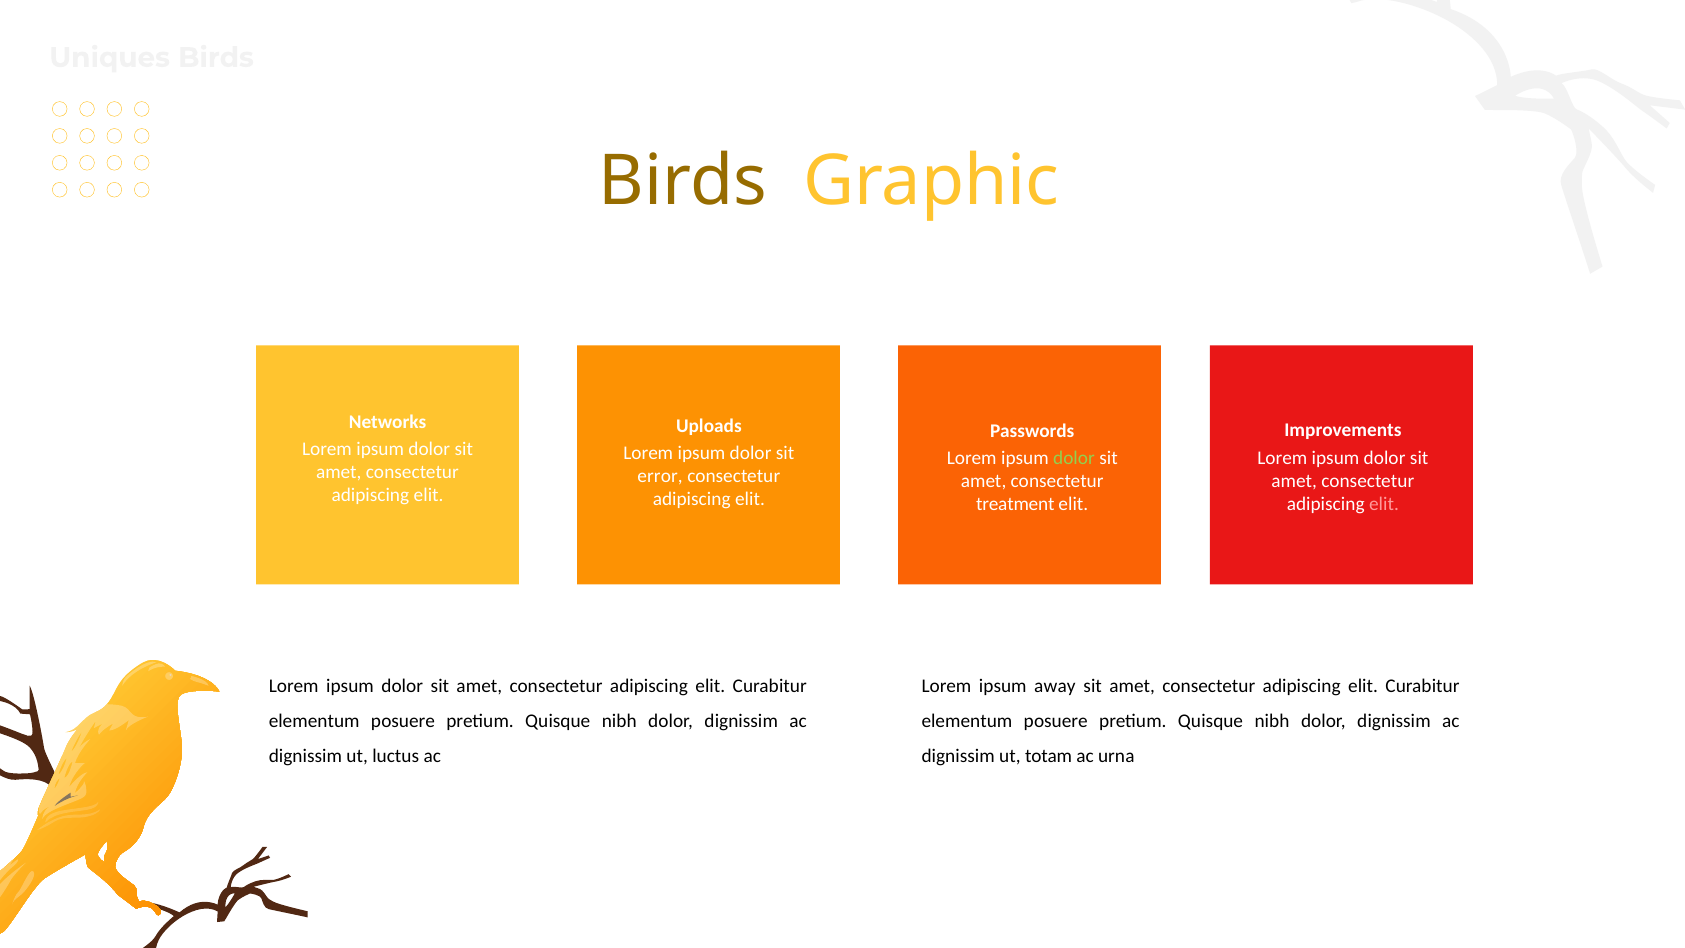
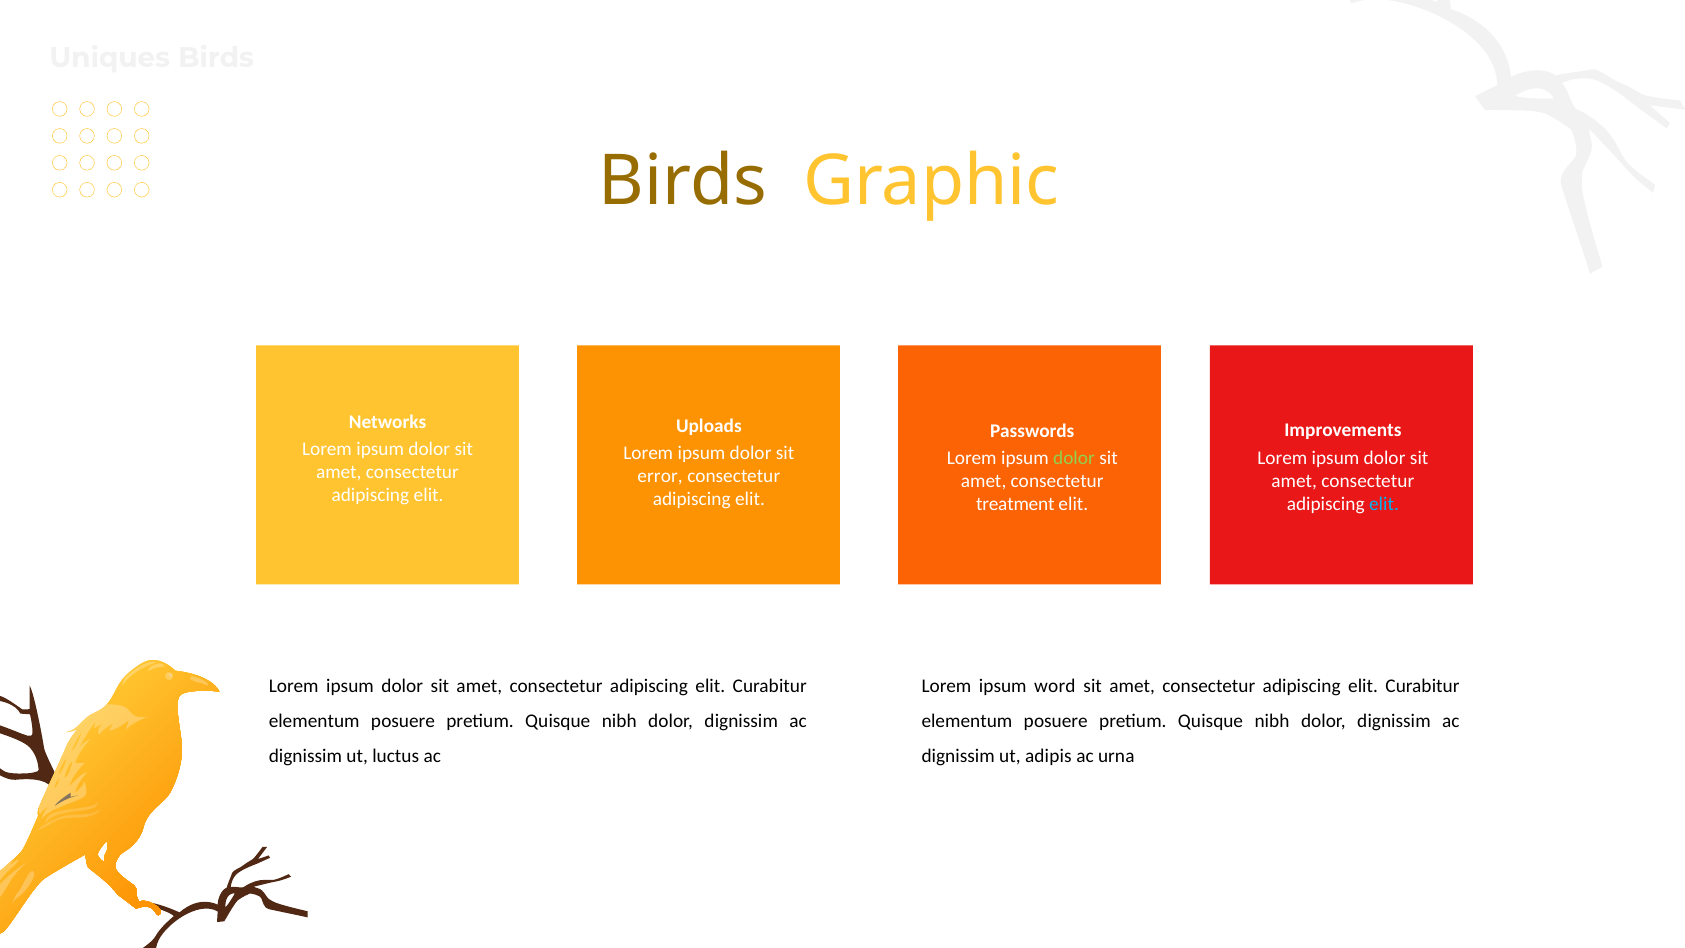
elit at (1384, 504) colour: pink -> light blue
away: away -> word
totam: totam -> adipis
